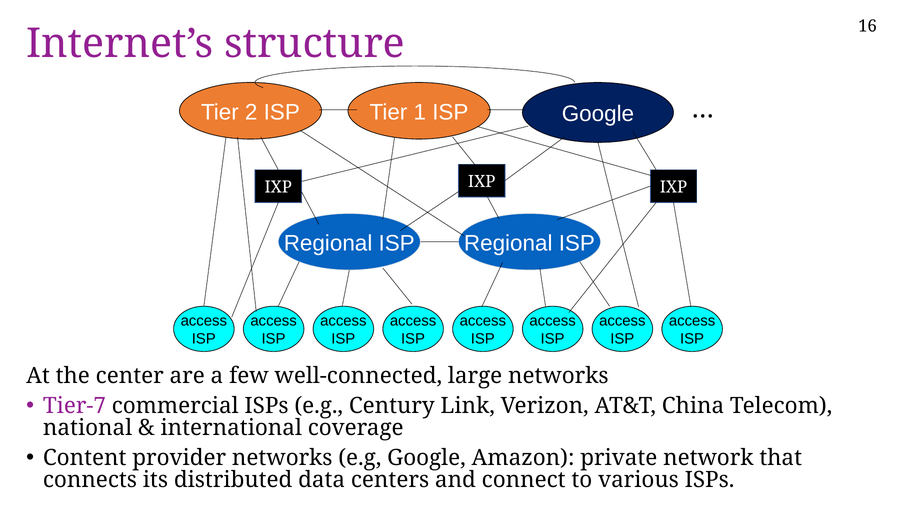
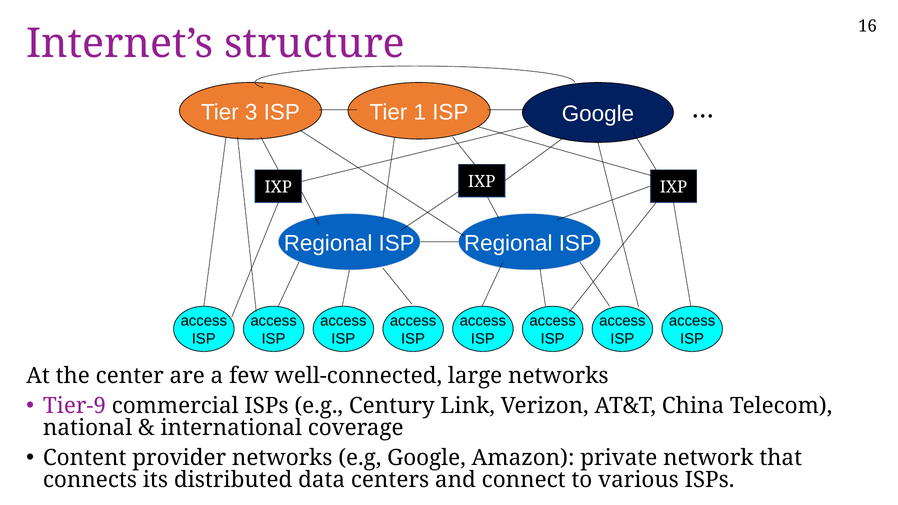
2: 2 -> 3
Tier-7: Tier-7 -> Tier-9
